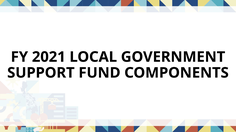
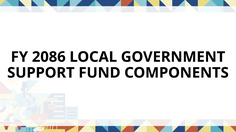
2021: 2021 -> 2086
